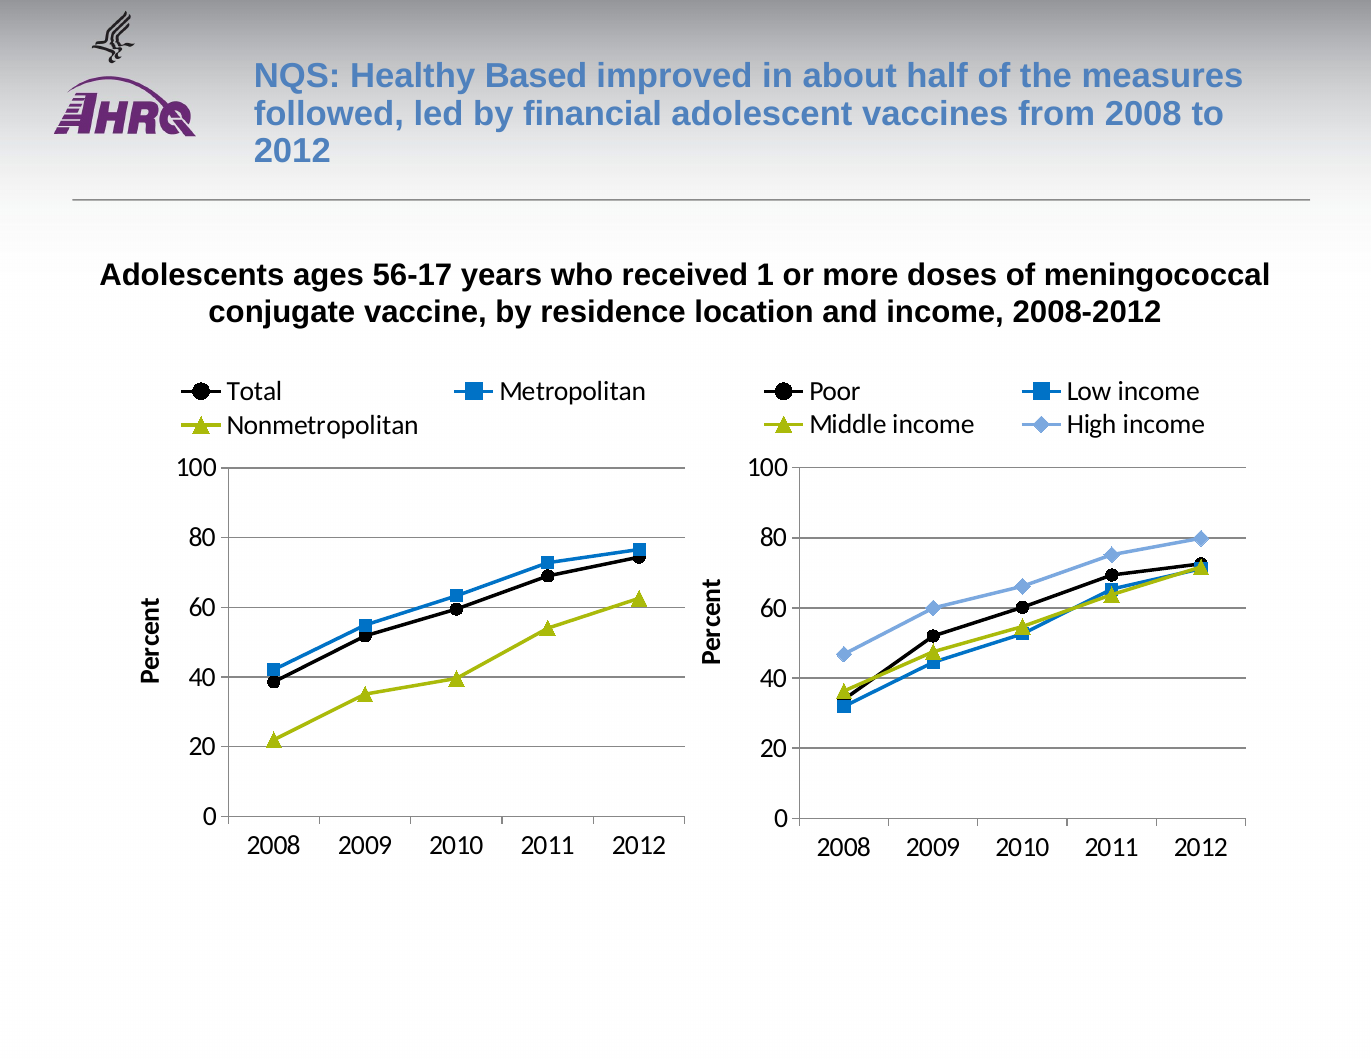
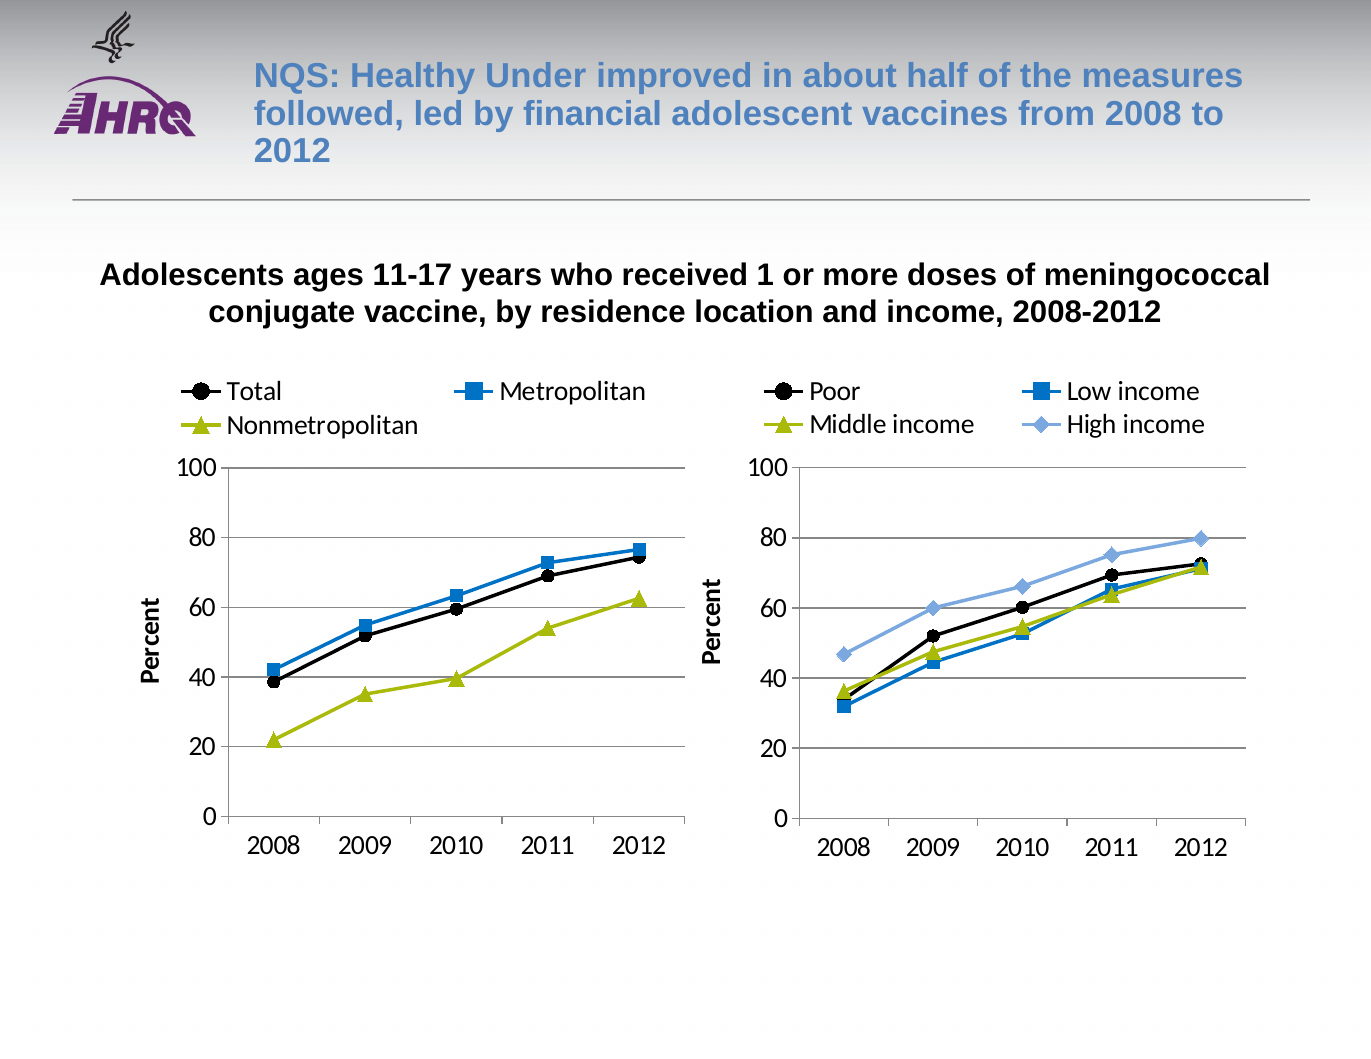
Based: Based -> Under
56-17: 56-17 -> 11-17
